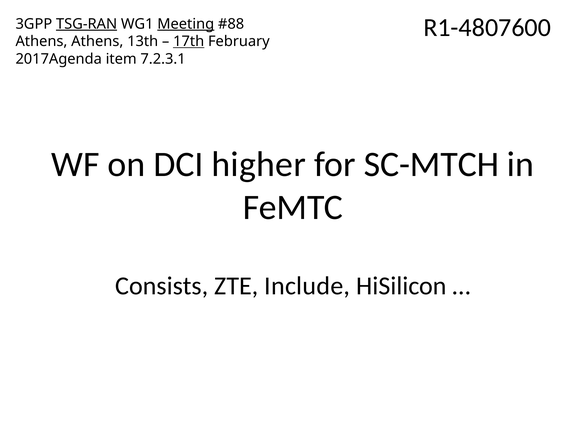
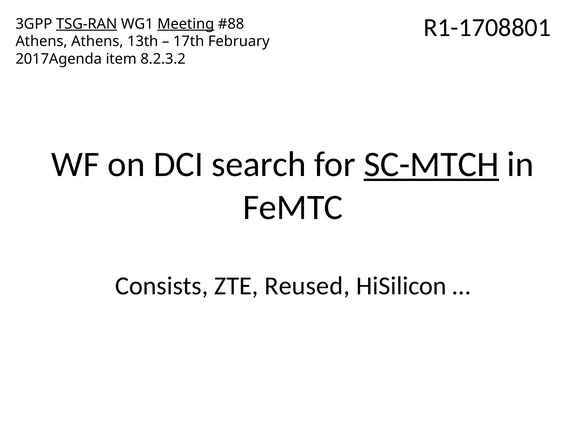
R1-4807600: R1-4807600 -> R1-1708801
17th underline: present -> none
7.2.3.1: 7.2.3.1 -> 8.2.3.2
higher: higher -> search
SC-MTCH underline: none -> present
Include: Include -> Reused
